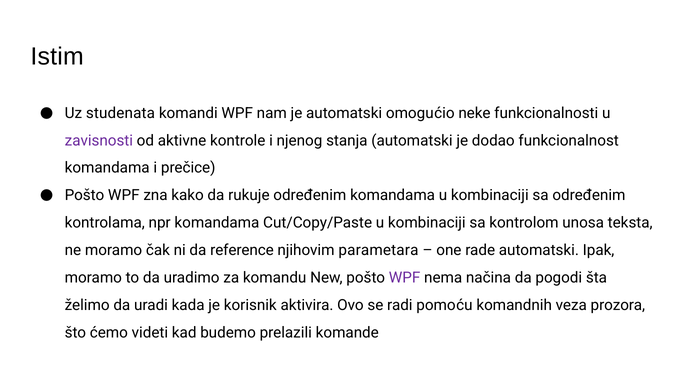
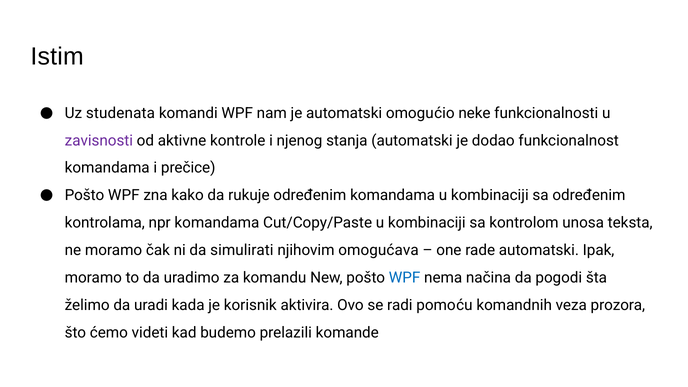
reference: reference -> simulirati
parametara: parametara -> omogućava
WPF at (405, 278) colour: purple -> blue
